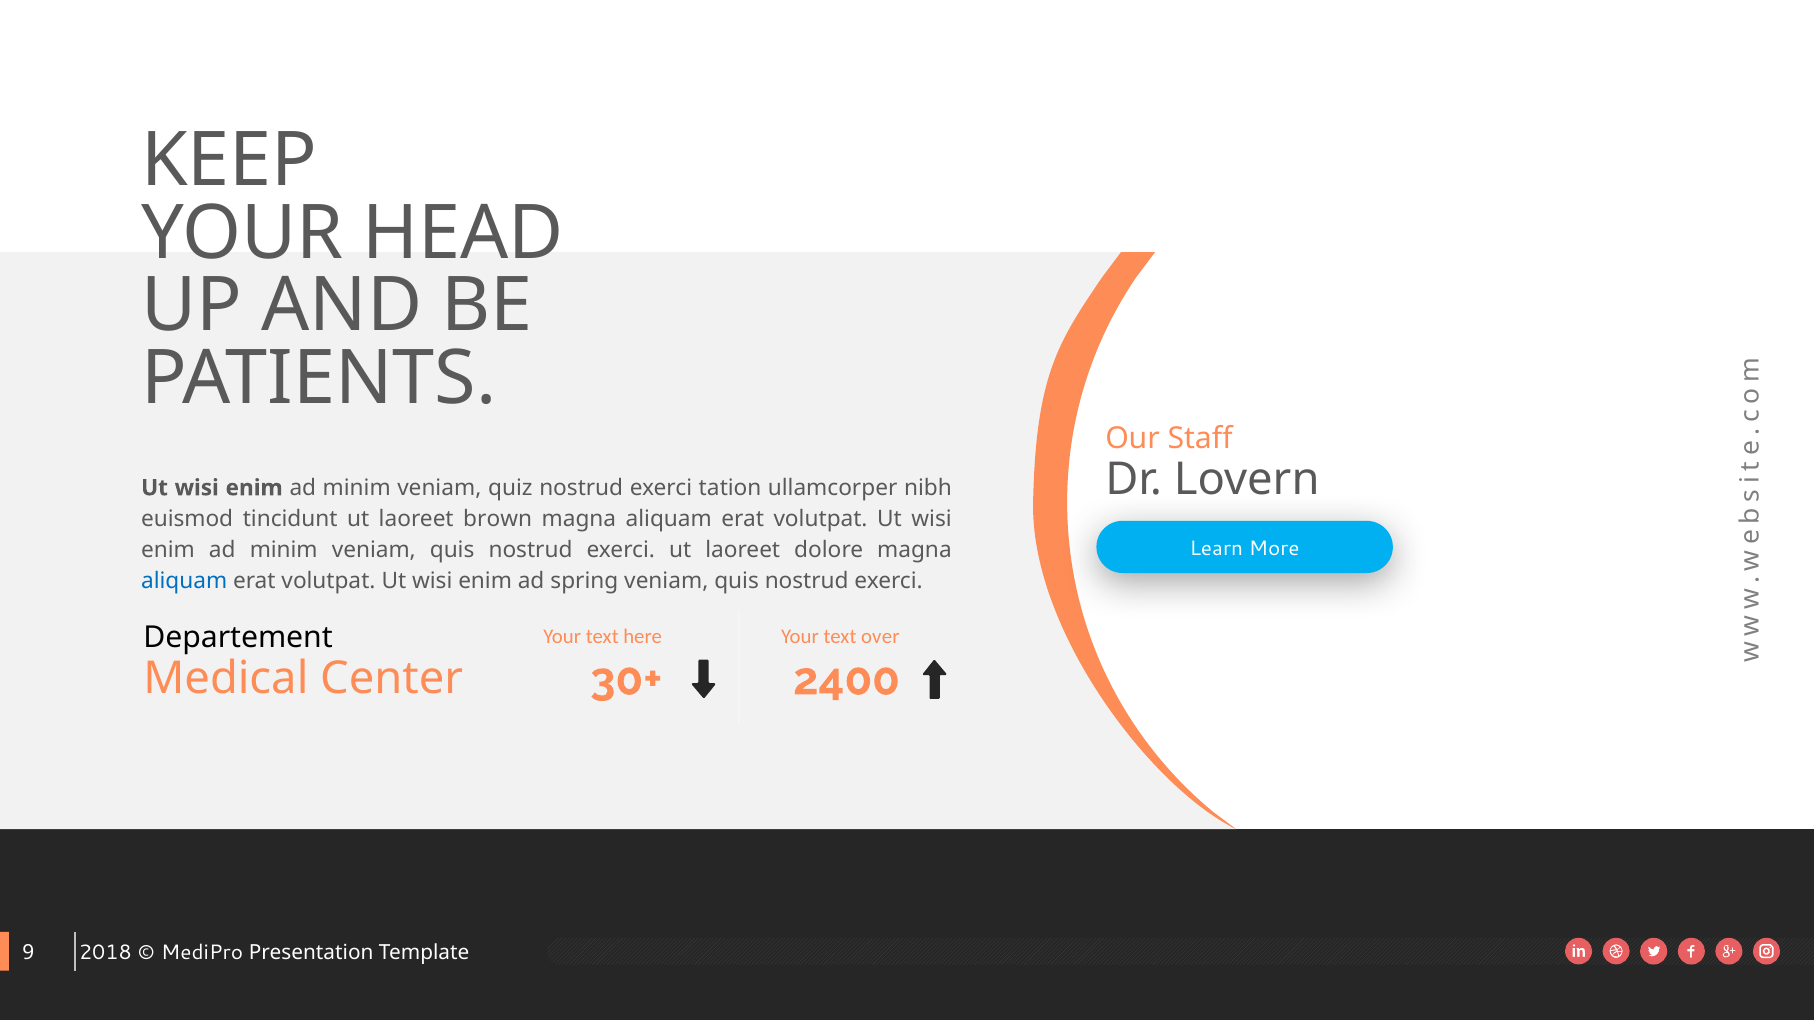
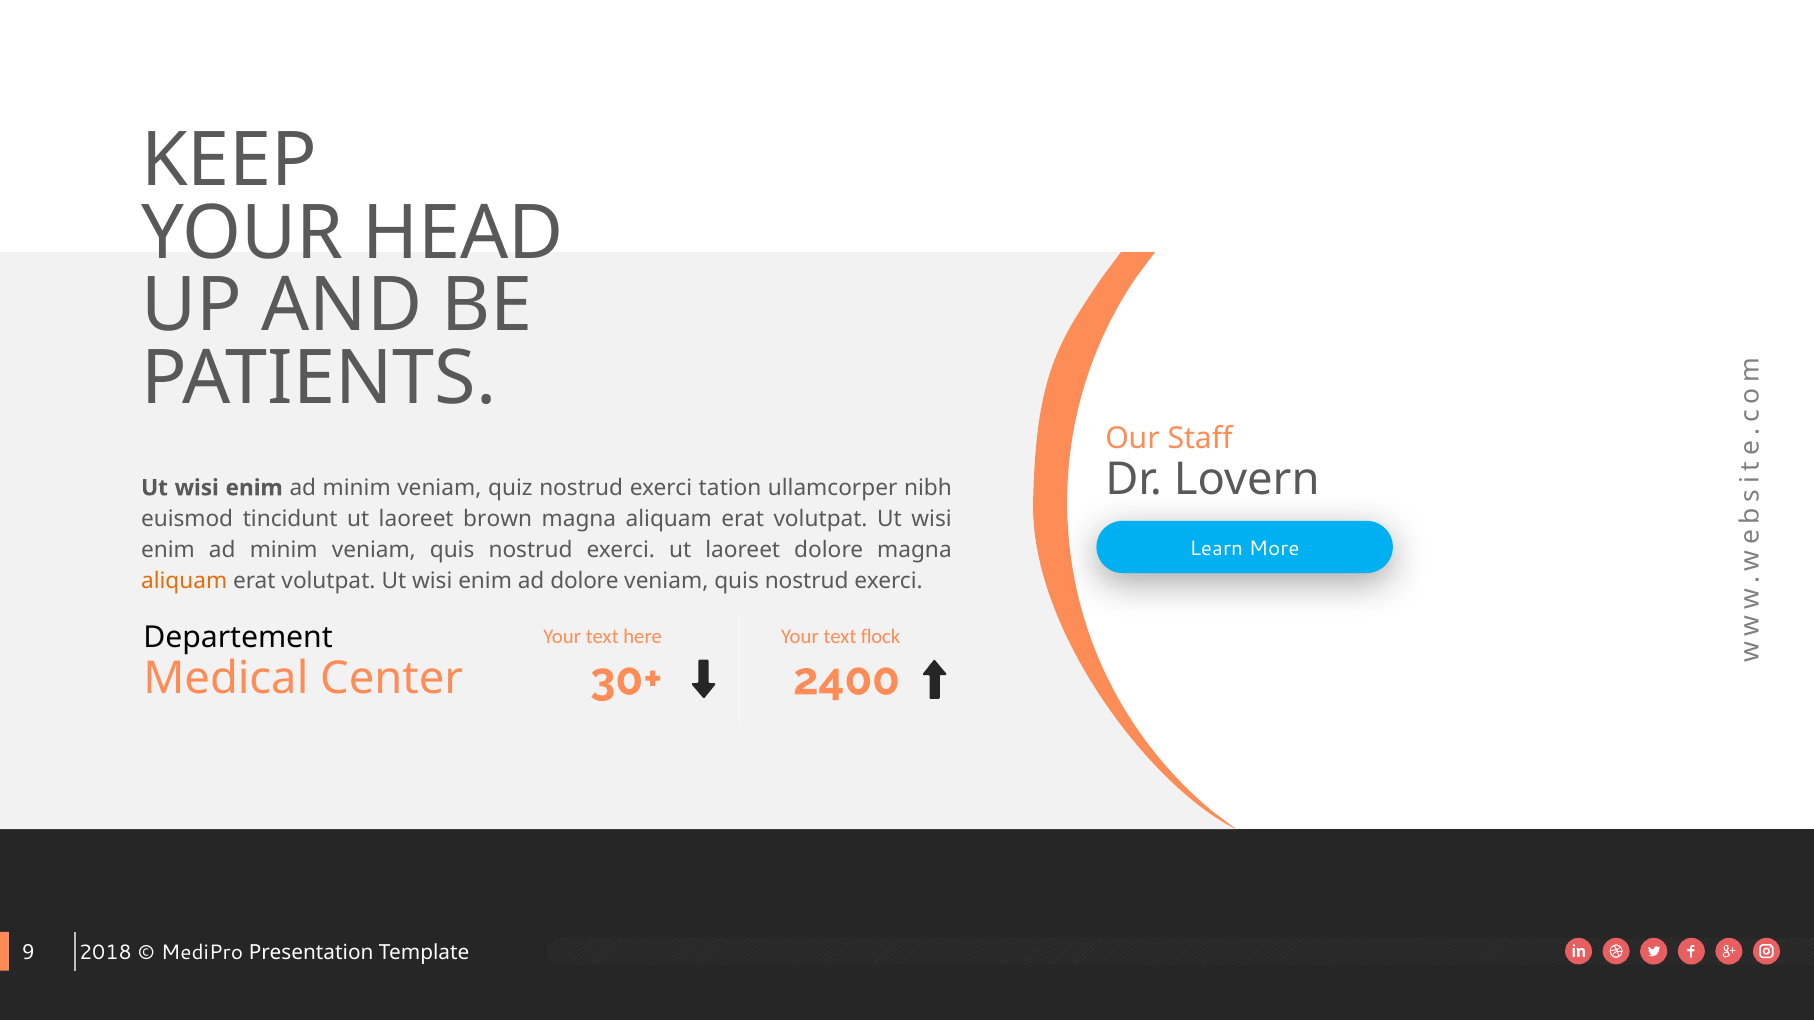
aliquam at (184, 581) colour: blue -> orange
ad spring: spring -> dolore
over: over -> flock
